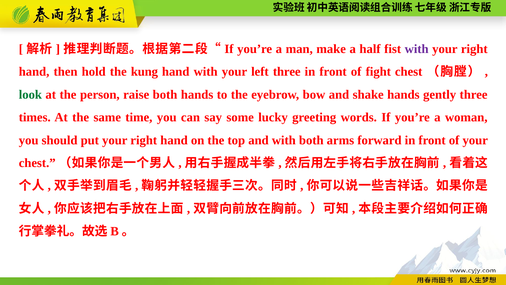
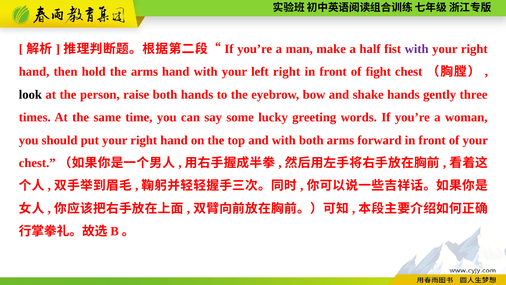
the kung: kung -> arms
left three: three -> right
look colour: green -> black
